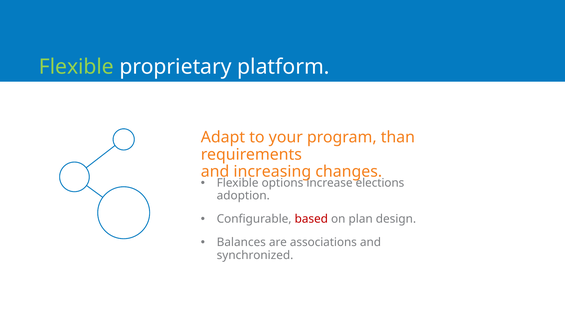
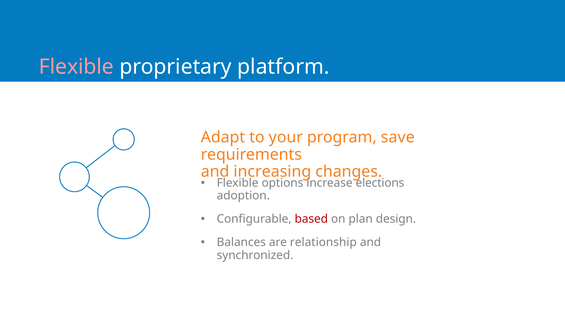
Flexible at (76, 67) colour: light green -> pink
than: than -> save
associations: associations -> relationship
